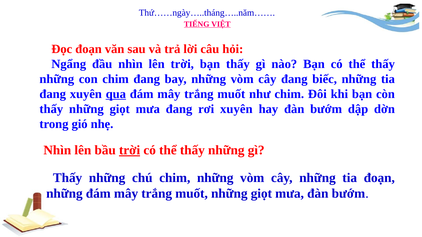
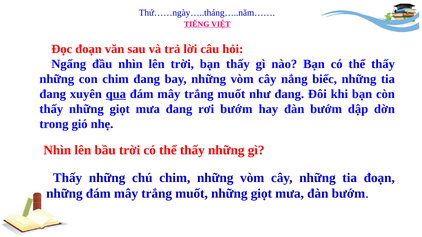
cây đang: đang -> nắng
như chim: chim -> đang
rơi xuyên: xuyên -> bướm
trời at (130, 150) underline: present -> none
